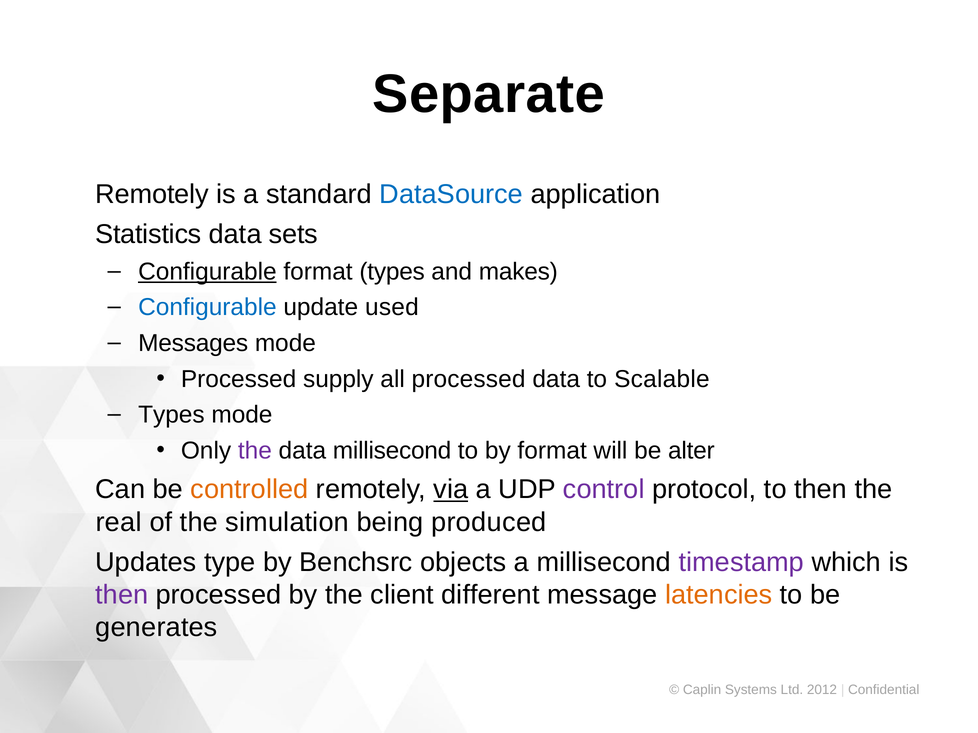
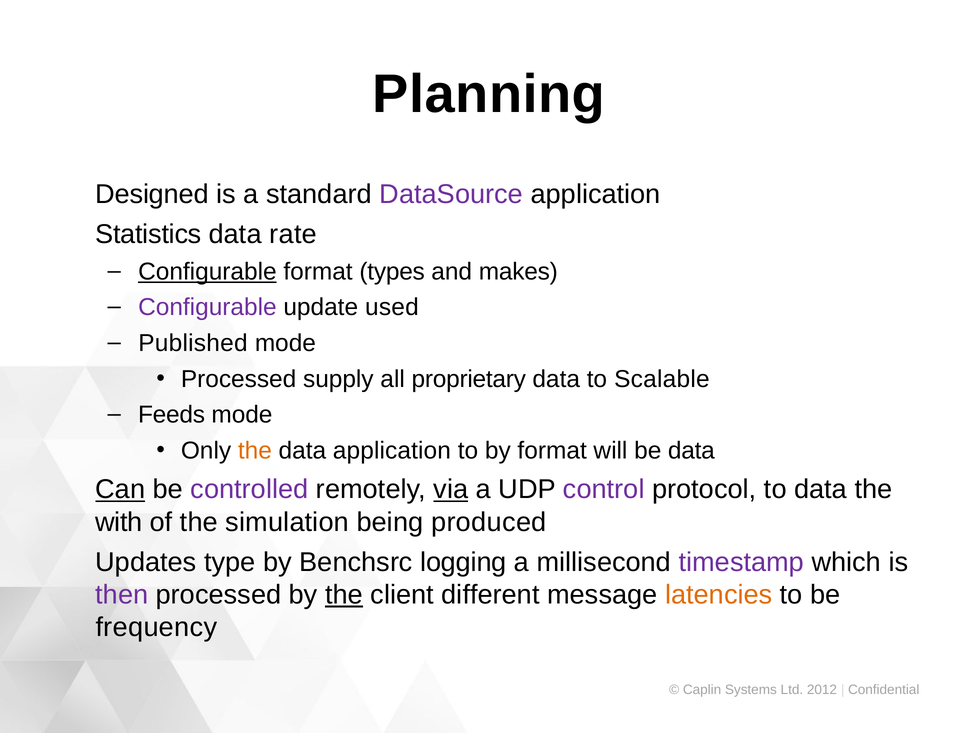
Separate: Separate -> Planning
Remotely at (152, 194): Remotely -> Designed
DataSource colour: blue -> purple
sets: sets -> rate
Configurable at (207, 308) colour: blue -> purple
Messages: Messages -> Published
all processed: processed -> proprietary
Types at (171, 415): Types -> Feeds
the at (255, 451) colour: purple -> orange
data millisecond: millisecond -> application
be alter: alter -> data
Can underline: none -> present
controlled colour: orange -> purple
to then: then -> data
real: real -> with
objects: objects -> logging
the at (344, 595) underline: none -> present
generates: generates -> frequency
